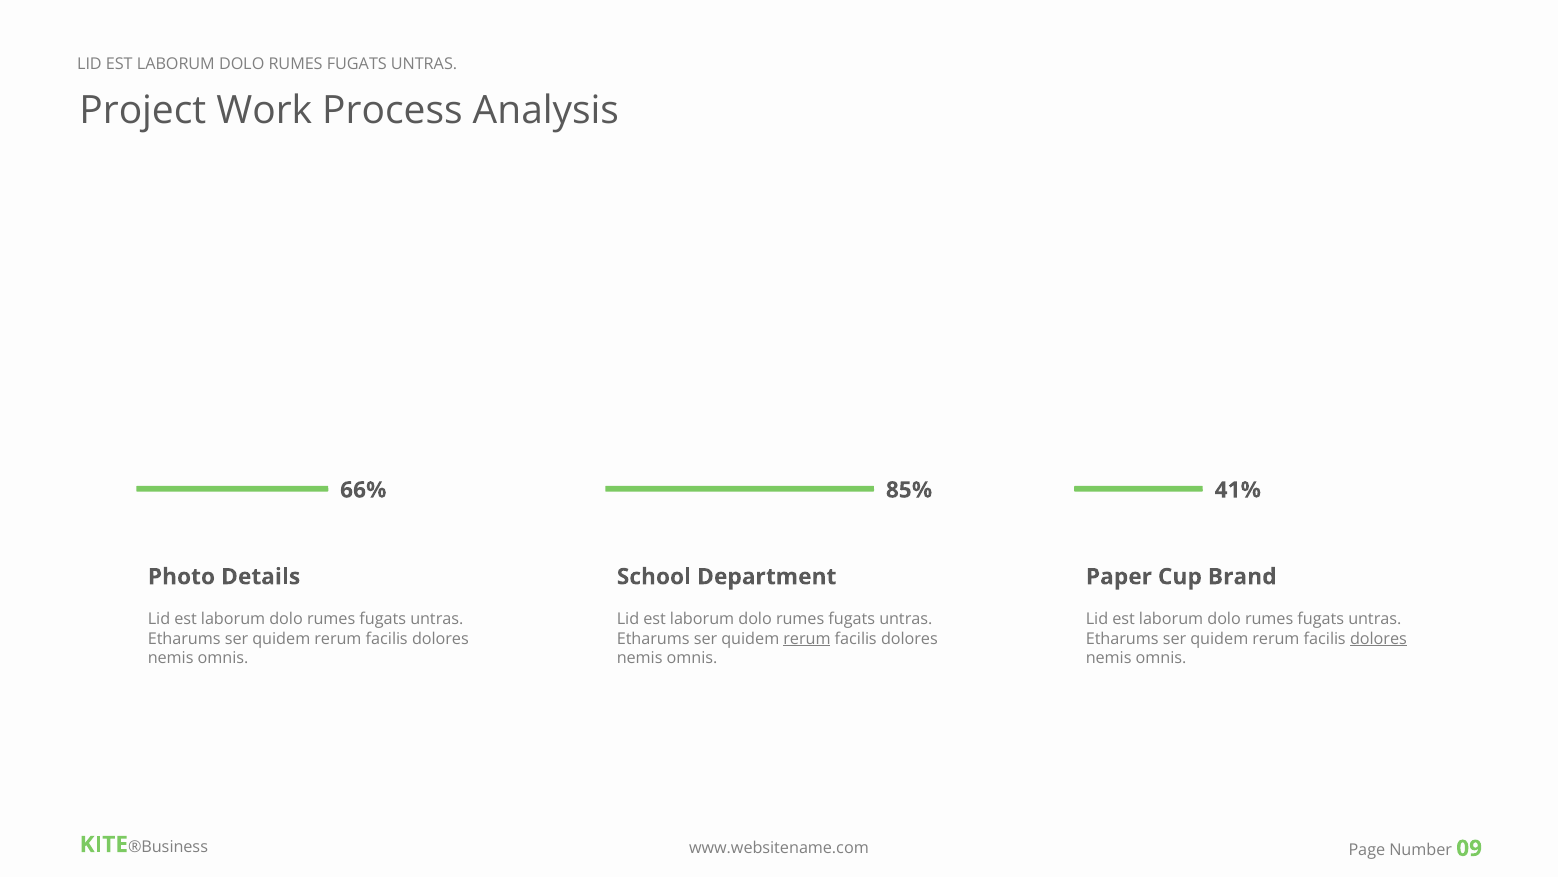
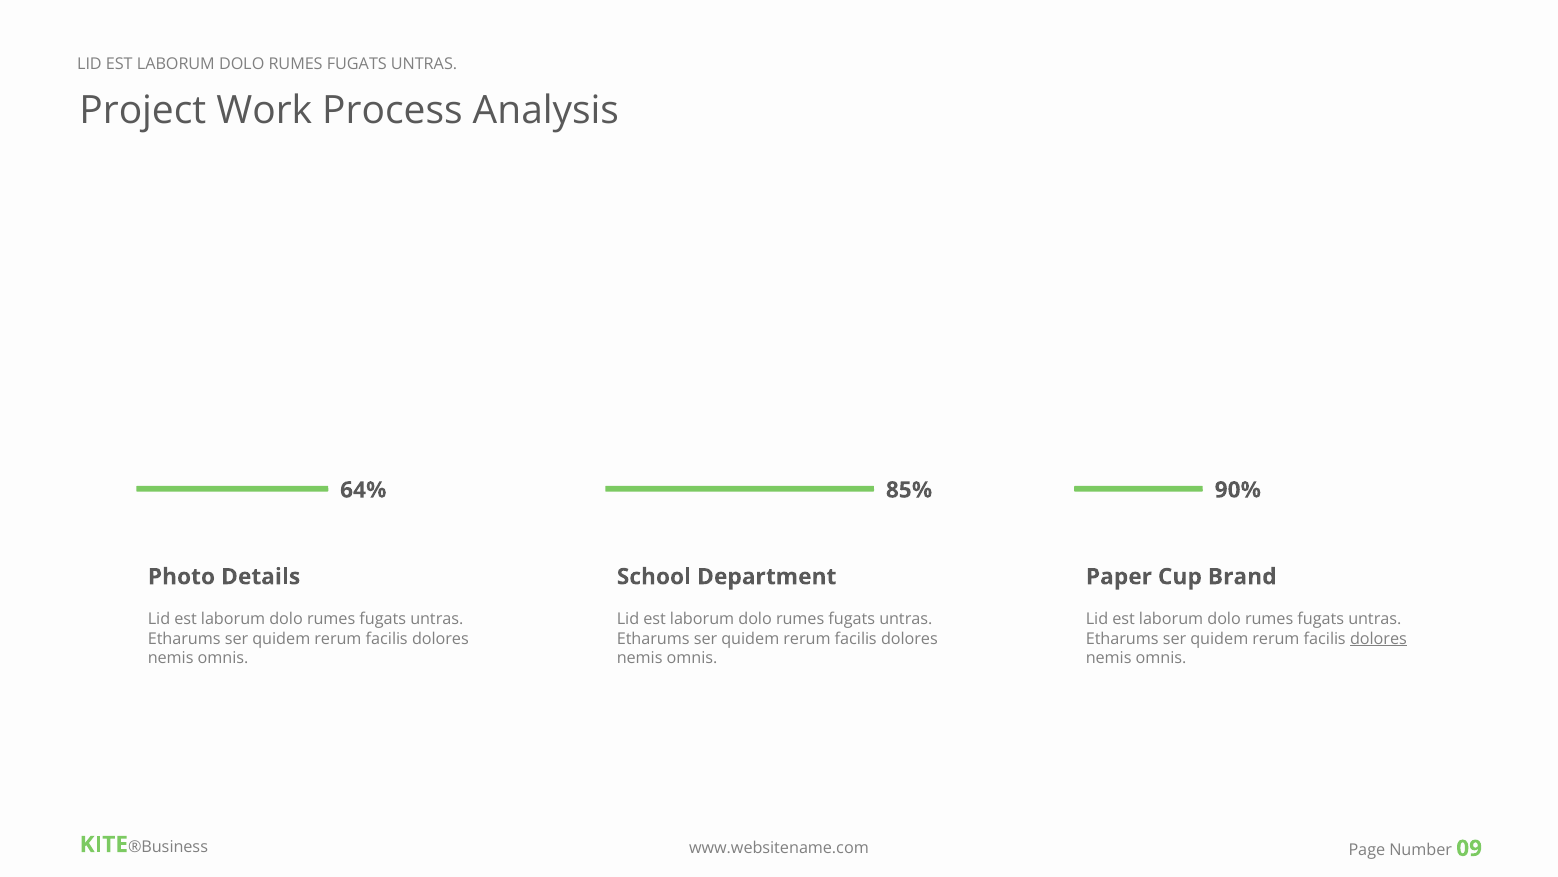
66%: 66% -> 64%
41%: 41% -> 90%
rerum at (807, 638) underline: present -> none
